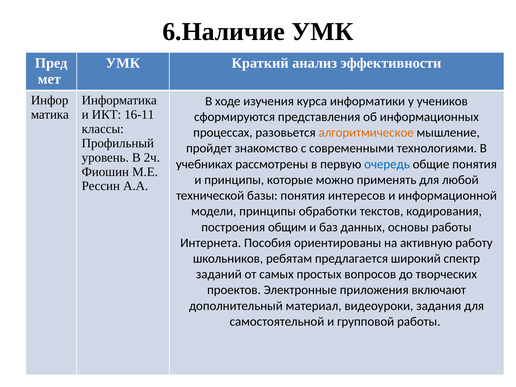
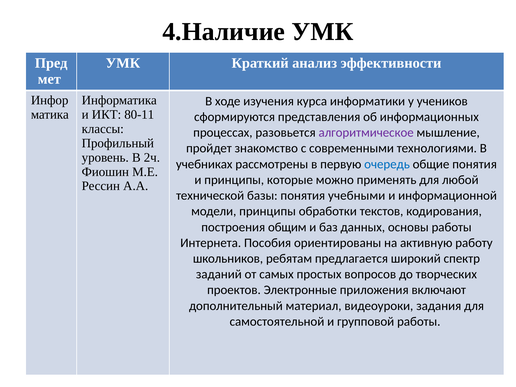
6.Наличие: 6.Наличие -> 4.Наличие
16-11: 16-11 -> 80-11
алгоритмическое colour: orange -> purple
интересов: интересов -> учебными
